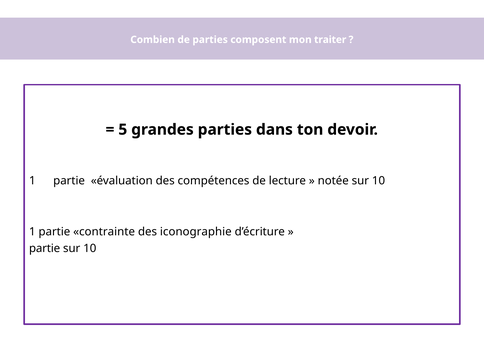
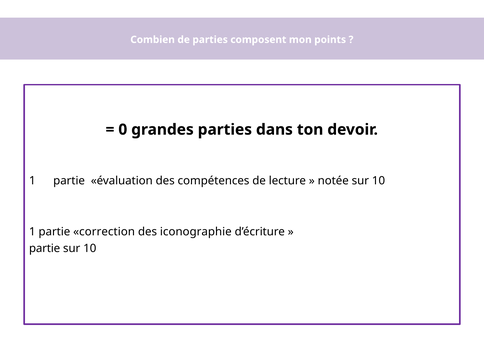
traiter: traiter -> points
5: 5 -> 0
contrainte: contrainte -> correction
